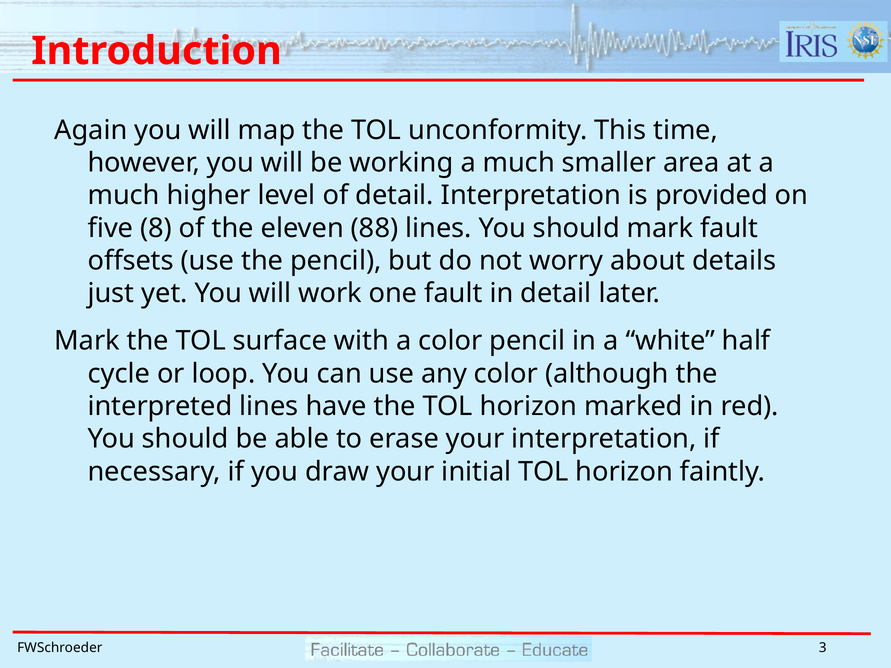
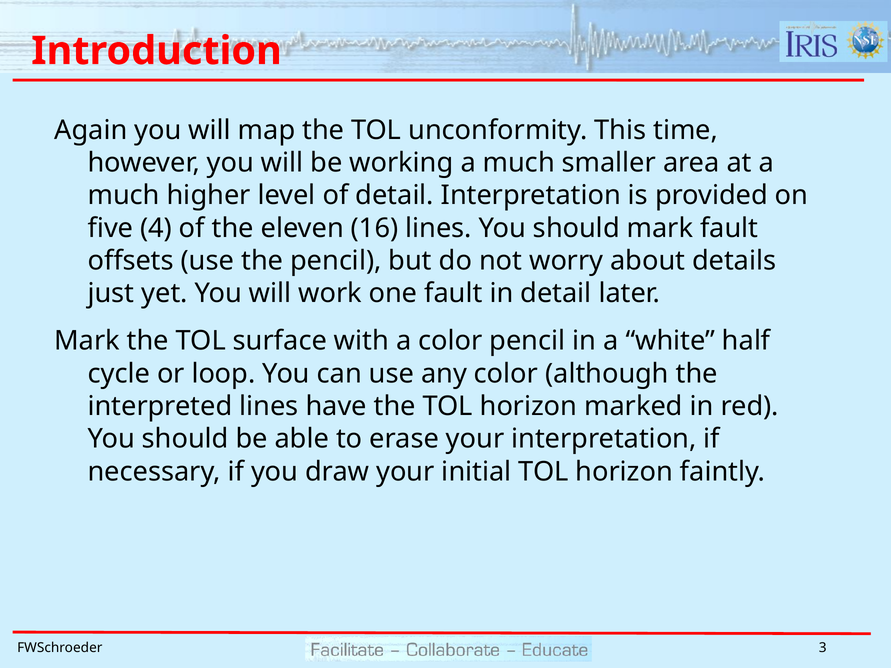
8: 8 -> 4
88: 88 -> 16
